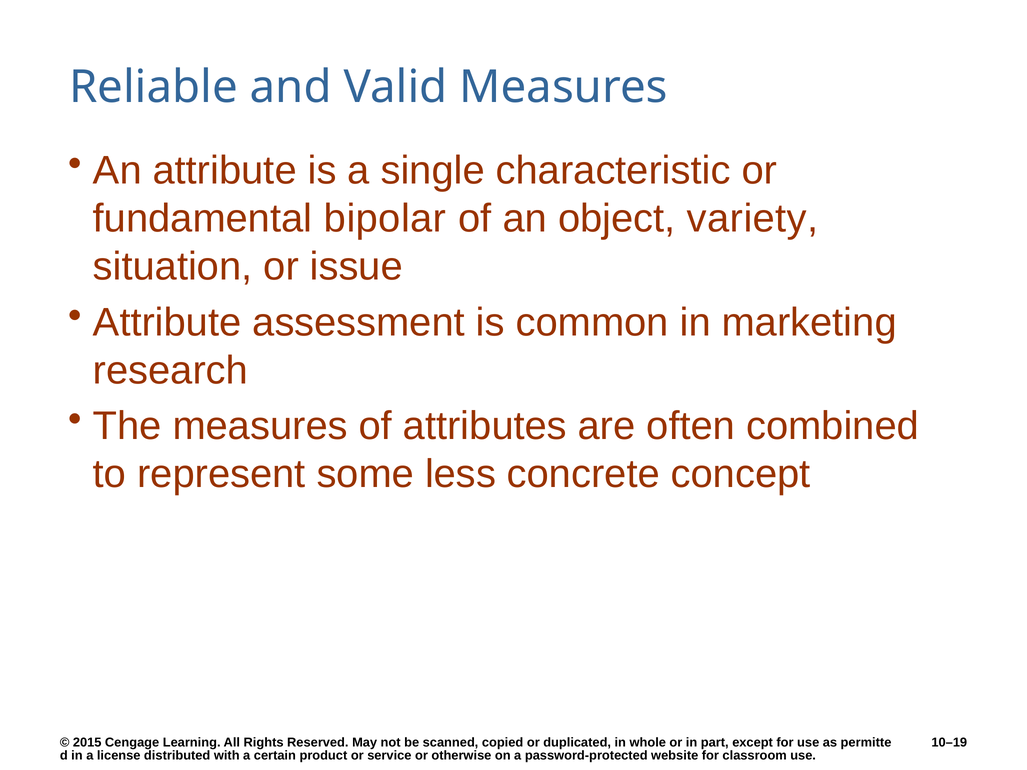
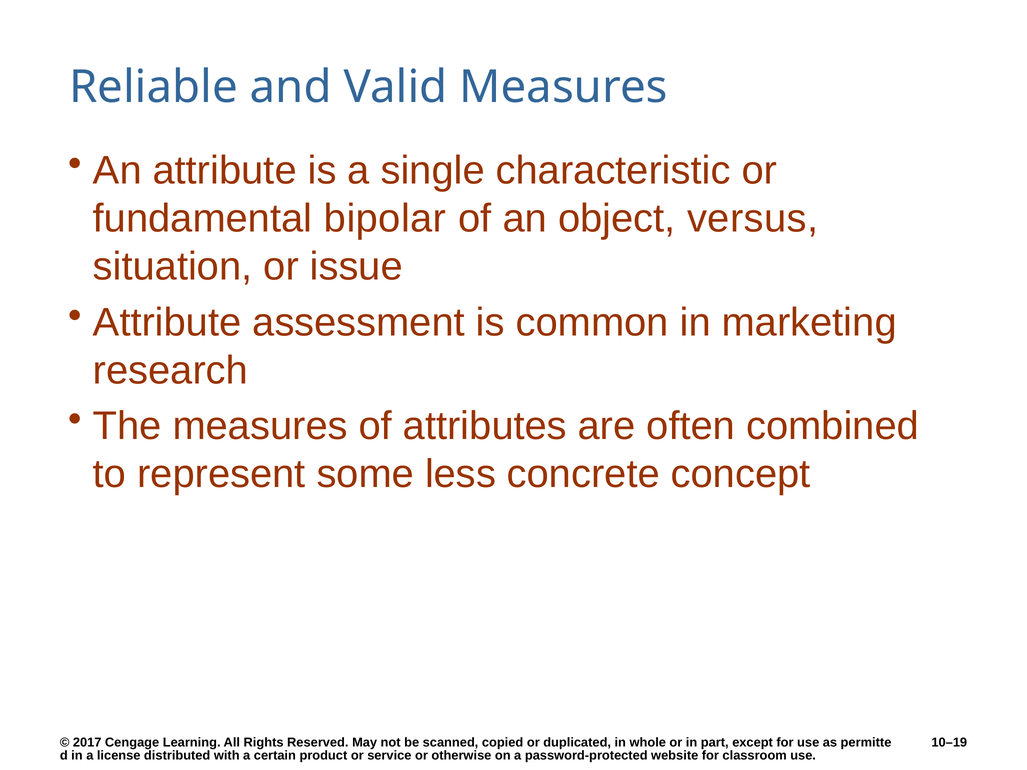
variety: variety -> versus
2015: 2015 -> 2017
